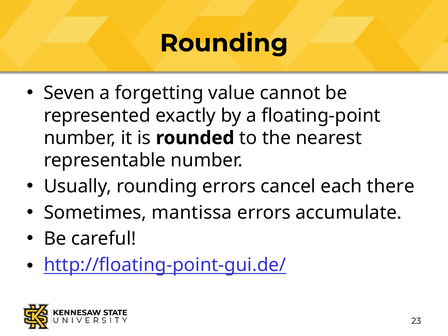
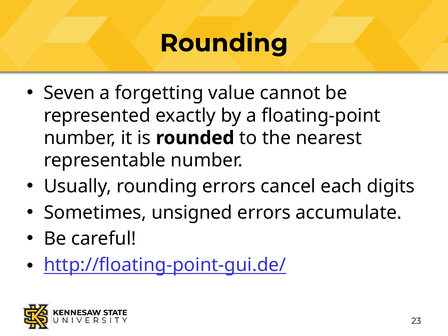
there: there -> digits
mantissa: mantissa -> unsigned
